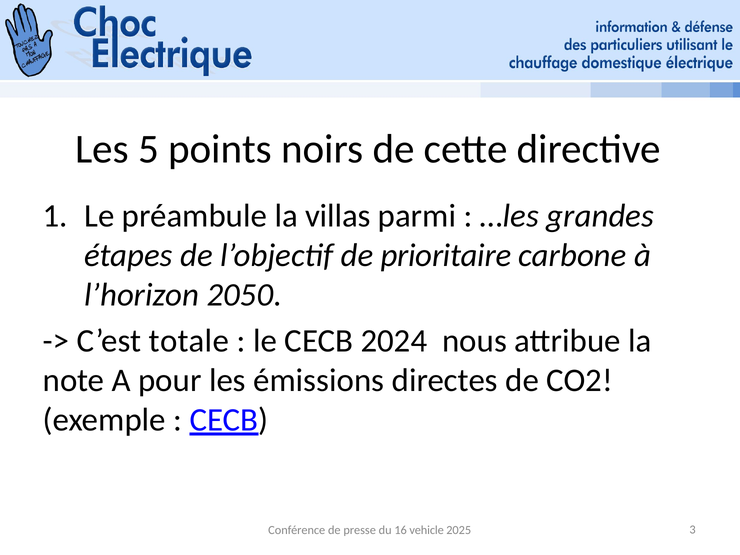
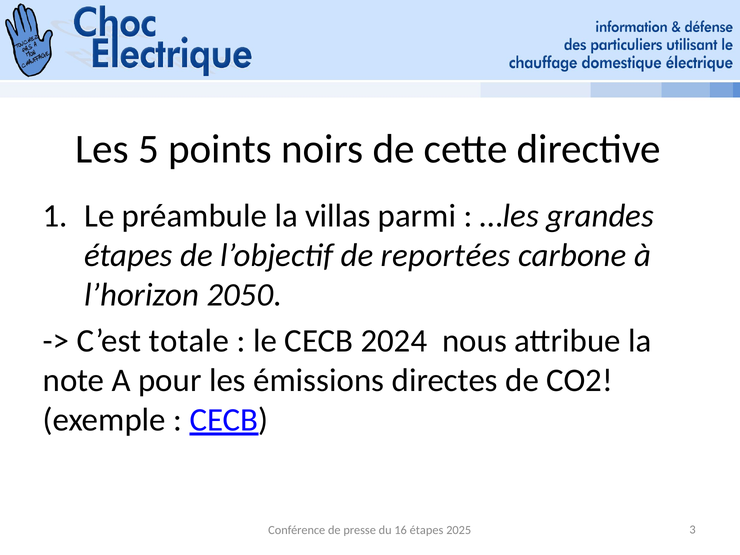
prioritaire: prioritaire -> reportées
16 vehicle: vehicle -> étapes
